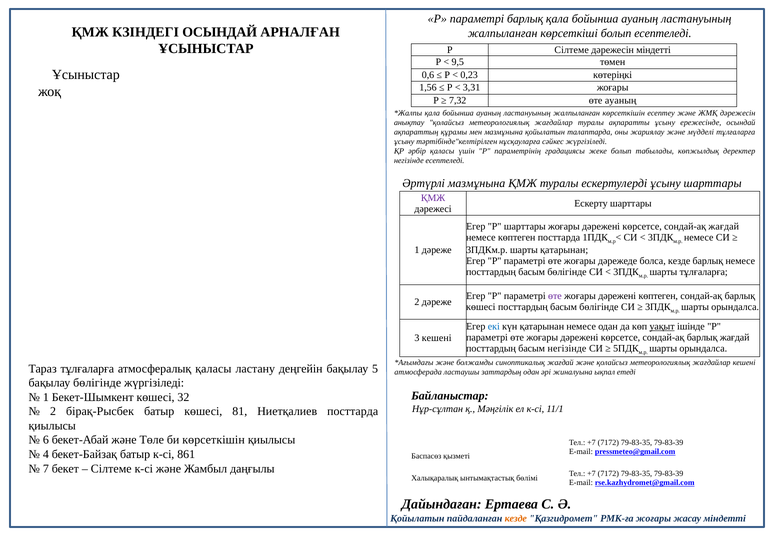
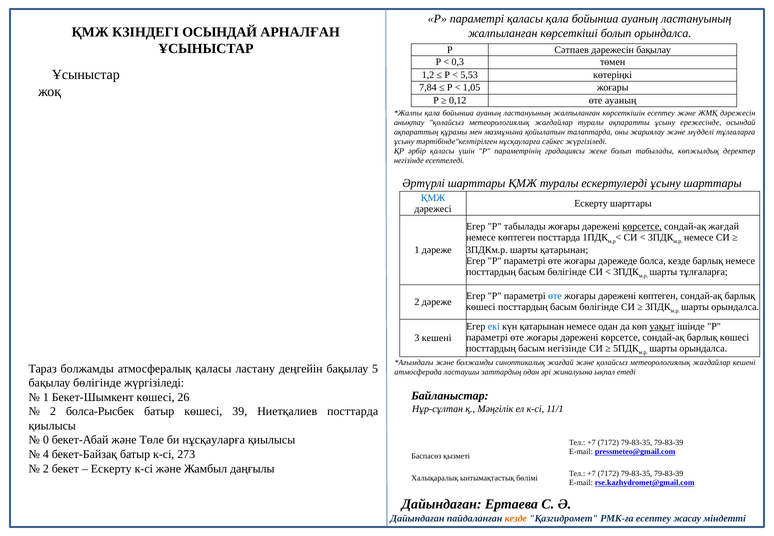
параметрі барлық: барлық -> қаласы
болып есептеледі: есептеледі -> орындалса
Р Сілтеме: Сілтеме -> Сәтпаев
дәрежесін міндетті: міндетті -> бақылау
9,5: 9,5 -> 0,3
0,6: 0,6 -> 1,2
0,23: 0,23 -> 5,53
1,56: 1,56 -> 7,84
3,31: 3,31 -> 1,05
7,32: 7,32 -> 0,12
Әртүрлі мазмұнына: мазмұнына -> шарттары
ҚМЖ at (433, 198) colour: purple -> blue
Р шарттары: шарттары -> табылады
көрсетсе at (642, 227) underline: none -> present
өте at (555, 296) colour: purple -> blue
көрсетсе сондай-ақ барлық жағдай: жағдай -> көшесі
Тараз тұлғаларға: тұлғаларға -> болжамды
32: 32 -> 26
бірақ-Рысбек: бірақ-Рысбек -> болса-Рысбек
81: 81 -> 39
6: 6 -> 0
би көрсеткішін: көрсеткішін -> нұсқауларға
861: 861 -> 273
7 at (46, 469): 7 -> 2
Сілтеме at (111, 469): Сілтеме -> Ескерту
Қойылатын at (417, 518): Қойылатын -> Дайындаған
РМК-ға жоғары: жоғары -> есептеу
